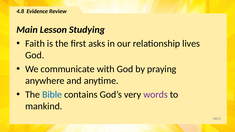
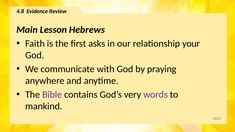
Studying: Studying -> Hebrews
lives: lives -> your
Bible colour: blue -> purple
